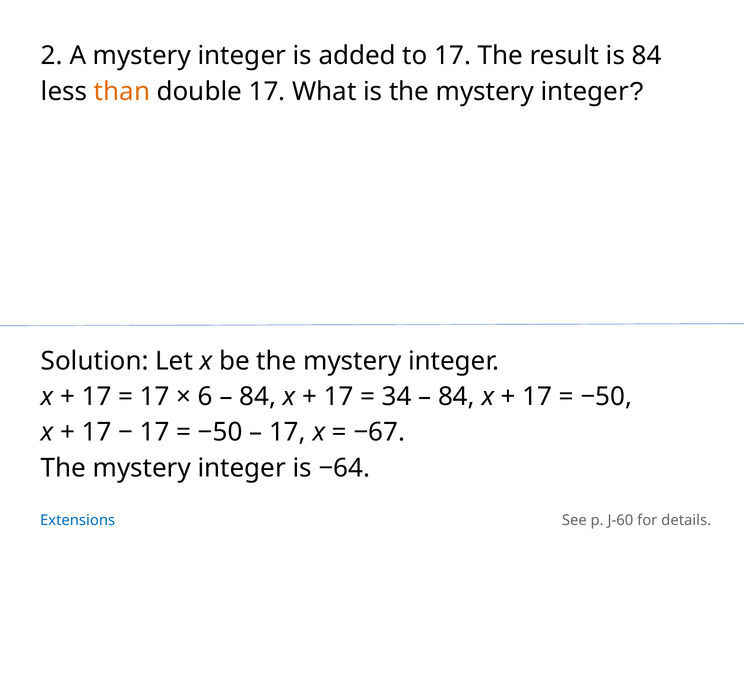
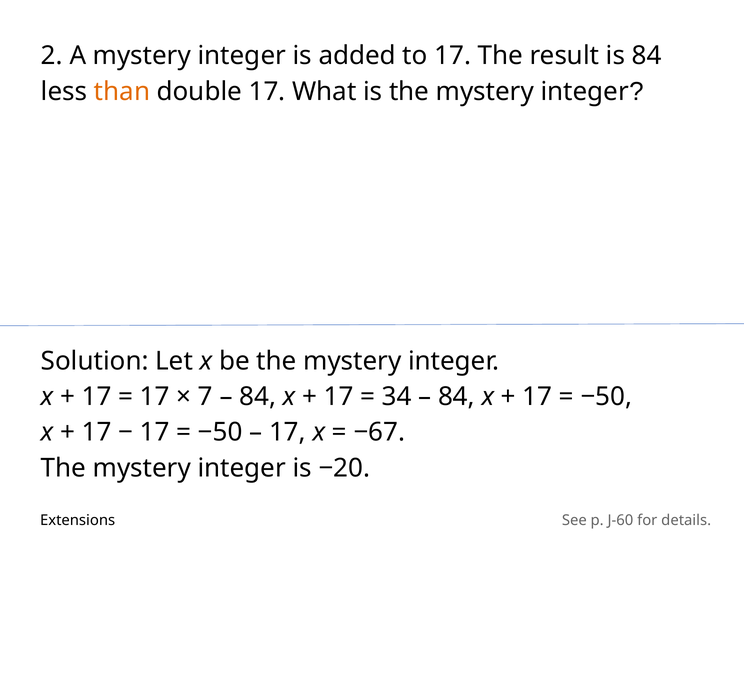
6: 6 -> 7
−64: −64 -> −20
Extensions colour: blue -> black
